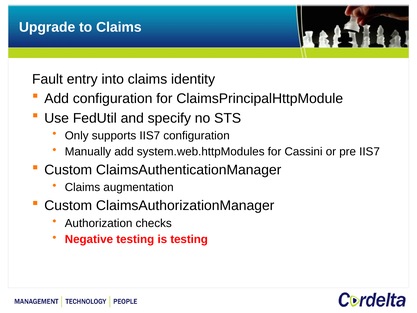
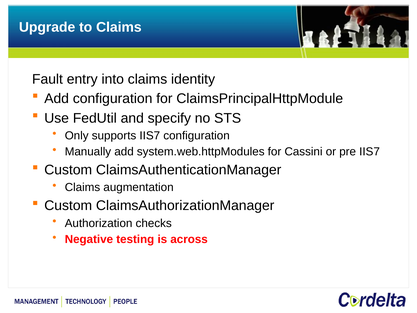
is testing: testing -> across
